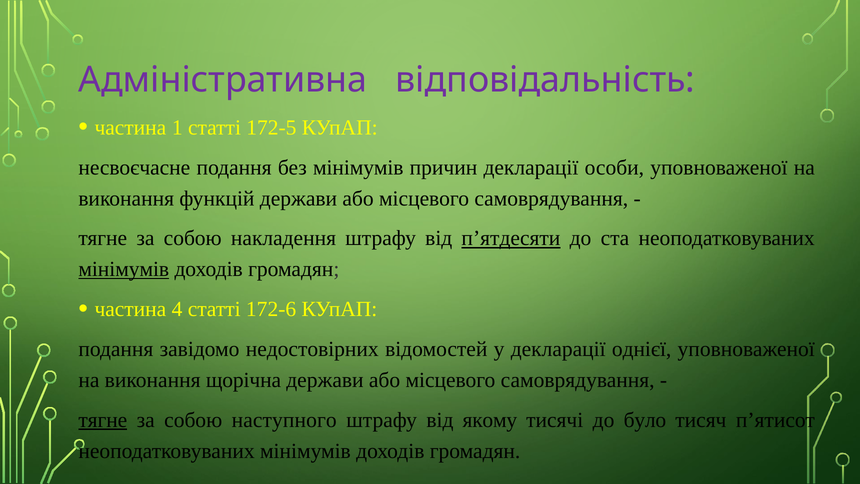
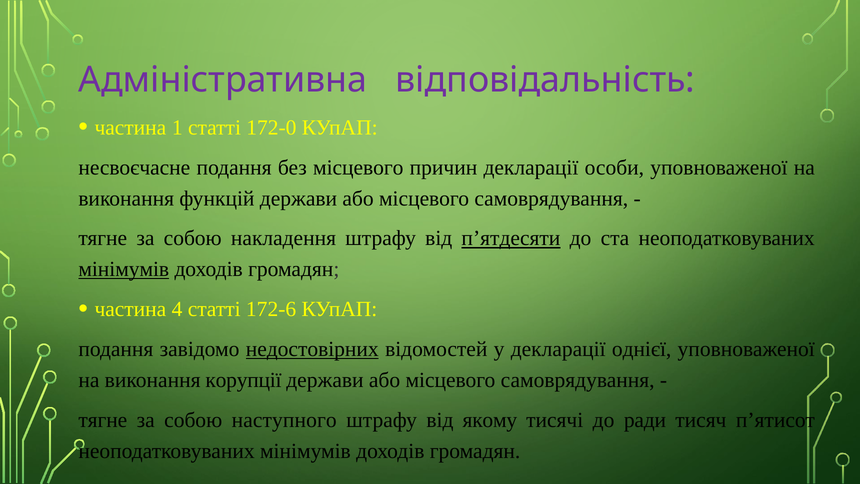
172-5: 172-5 -> 172-0
без мінімумів: мінімумів -> місцевого
недостовірних underline: none -> present
щорічна: щорічна -> корупції
тягне at (103, 420) underline: present -> none
було: було -> ради
